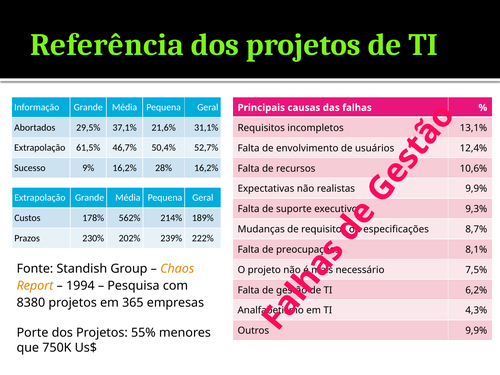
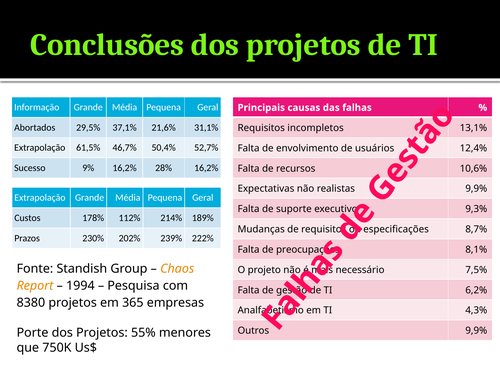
Referência: Referência -> Conclusões
562%: 562% -> 112%
